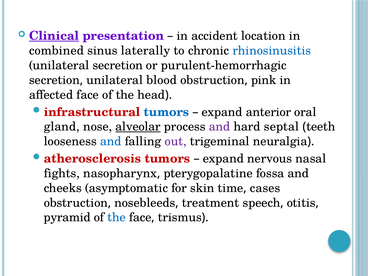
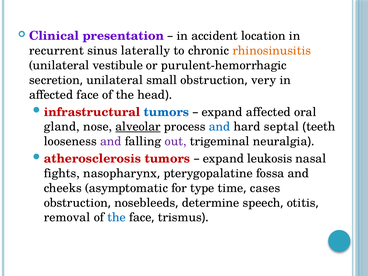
Clinical underline: present -> none
combined: combined -> recurrent
rhinosinusitis colour: blue -> orange
unilateral secretion: secretion -> vestibule
blood: blood -> small
pink: pink -> very
expand anterior: anterior -> affected
and at (220, 127) colour: purple -> blue
and at (111, 141) colour: blue -> purple
nervous: nervous -> leukosis
skin: skin -> type
treatment: treatment -> determine
pyramid: pyramid -> removal
